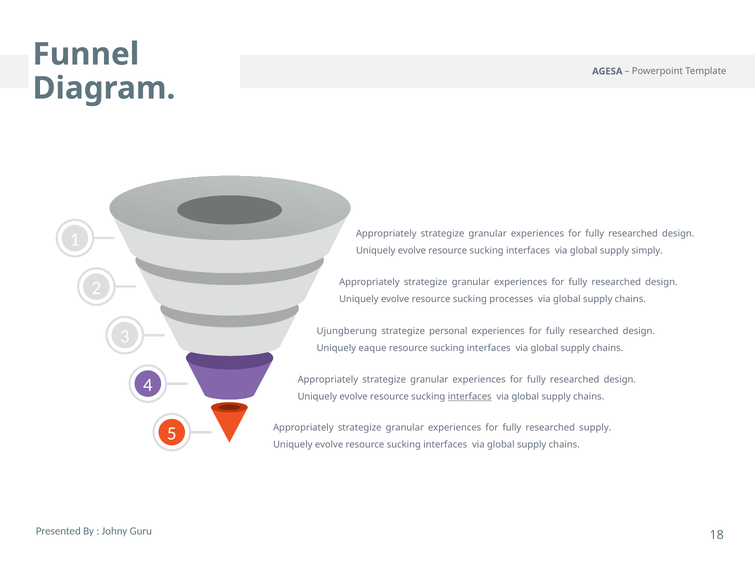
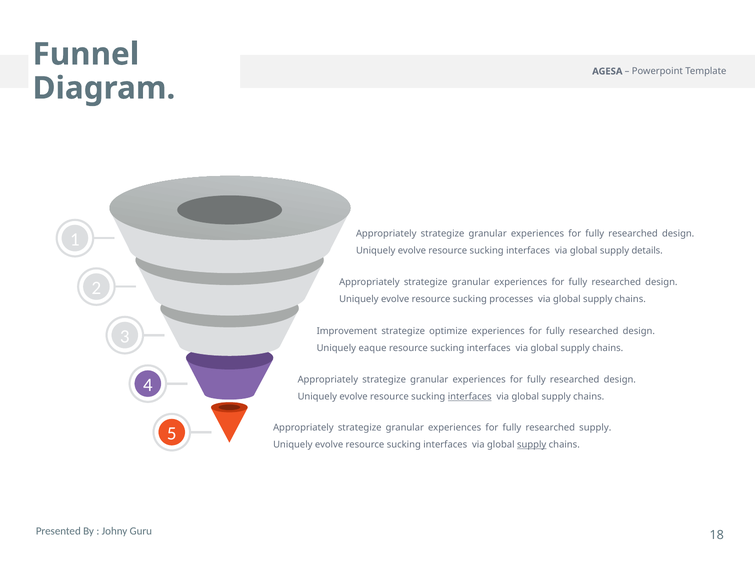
simply: simply -> details
Ujungberung: Ujungberung -> Improvement
personal: personal -> optimize
supply at (532, 445) underline: none -> present
